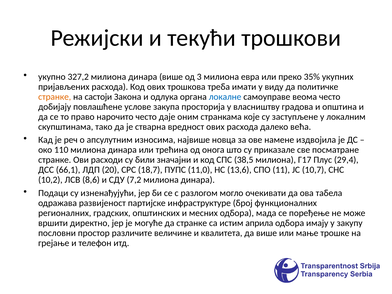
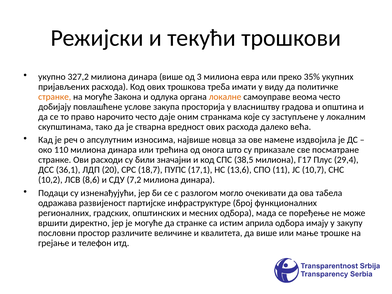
на састоји: састоји -> могуће
локалне colour: blue -> orange
66,1: 66,1 -> 36,1
11,0: 11,0 -> 17,1
